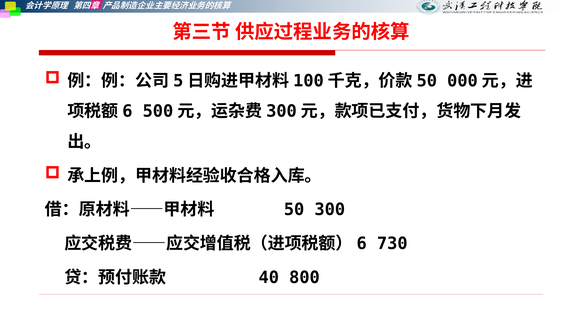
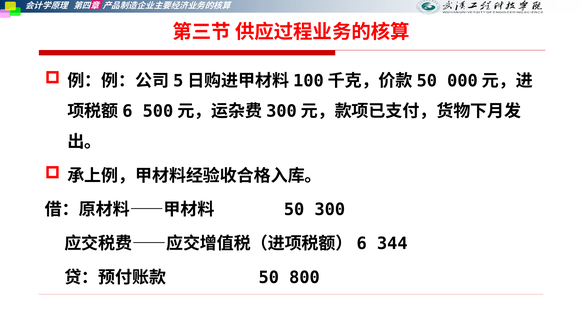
730: 730 -> 344
40 at (269, 278): 40 -> 50
